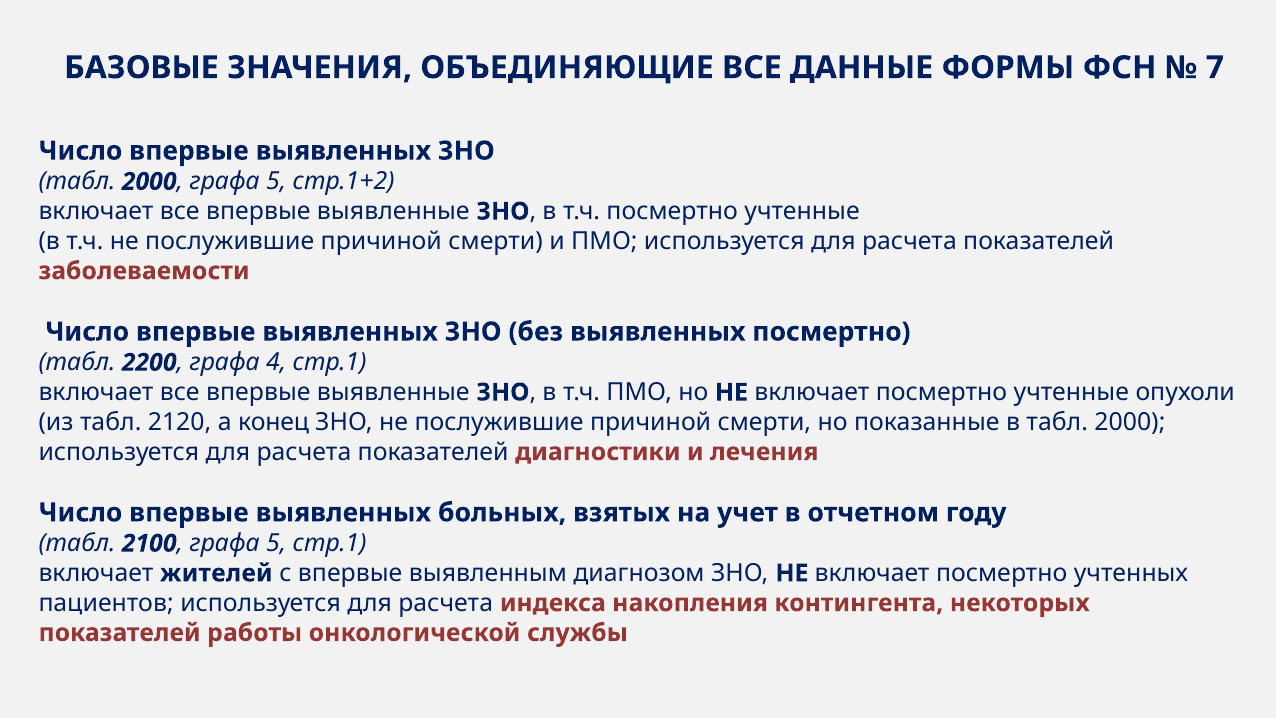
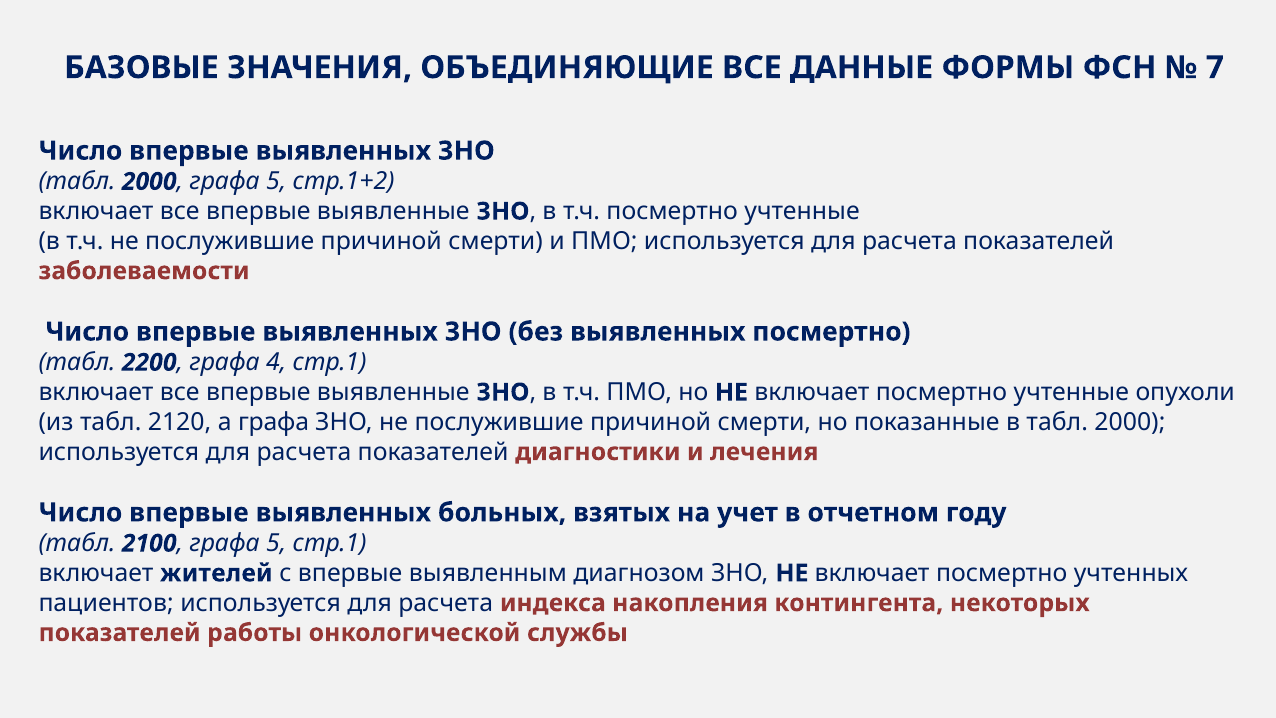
а конец: конец -> графа
